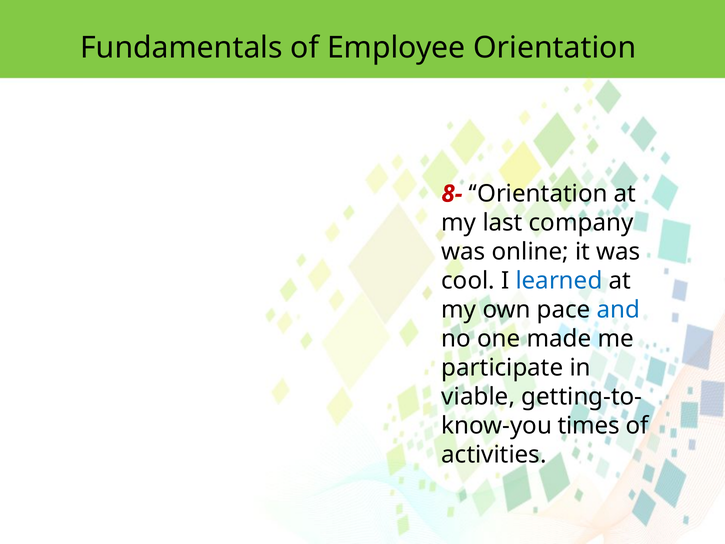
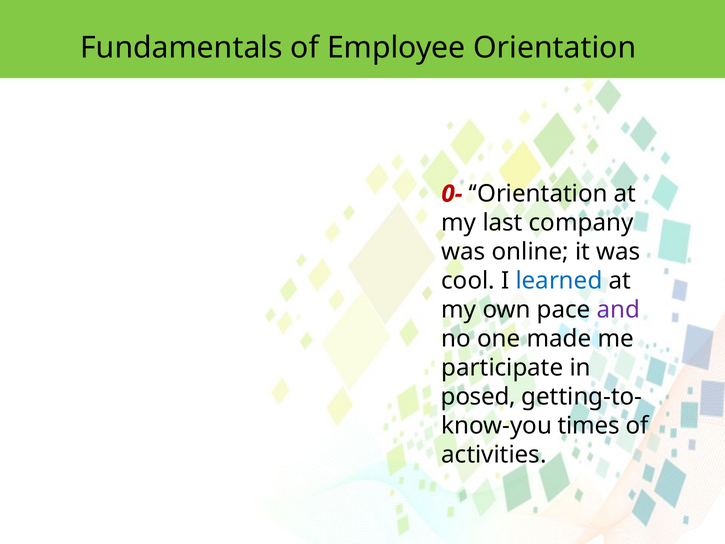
8-: 8- -> 0-
and colour: blue -> purple
viable: viable -> posed
